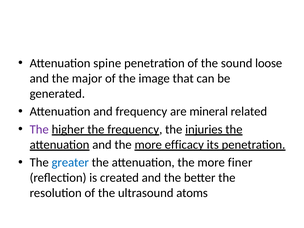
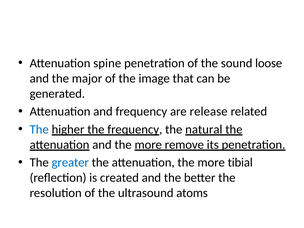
mineral: mineral -> release
The at (39, 129) colour: purple -> blue
injuries: injuries -> natural
efficacy: efficacy -> remove
finer: finer -> tibial
